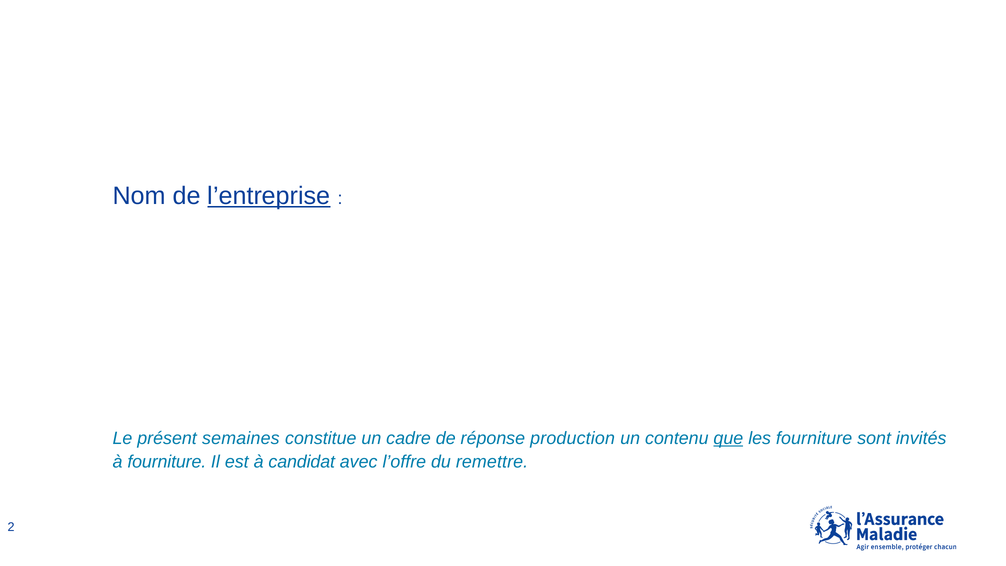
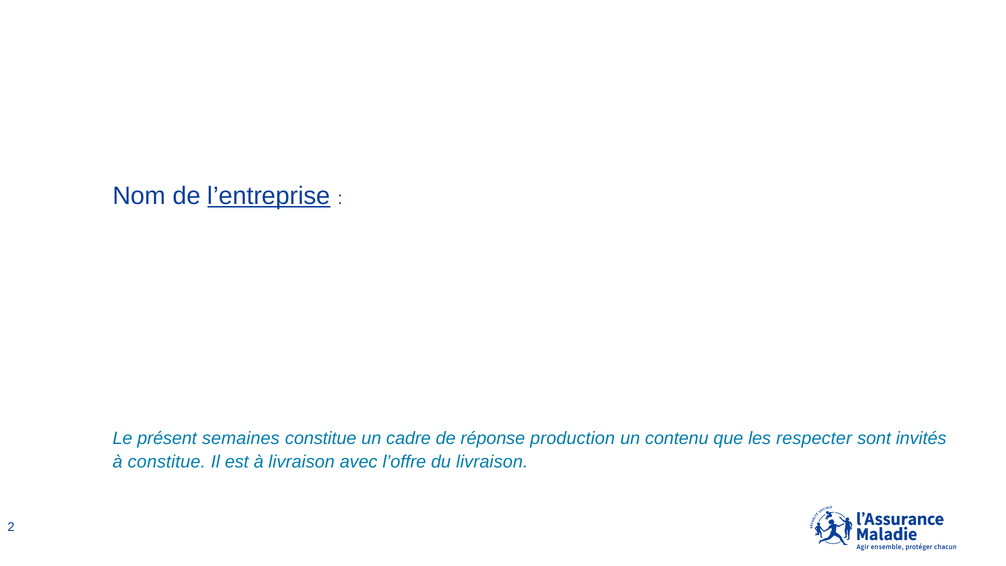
que underline: present -> none
les fourniture: fourniture -> respecter
à fourniture: fourniture -> constitue
à candidat: candidat -> livraison
du remettre: remettre -> livraison
